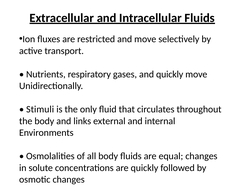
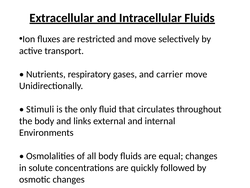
and quickly: quickly -> carrier
